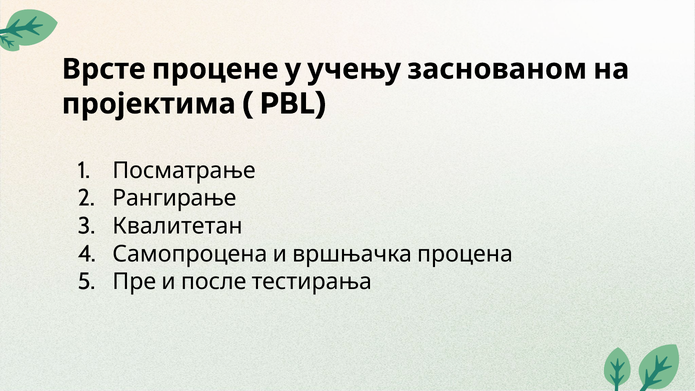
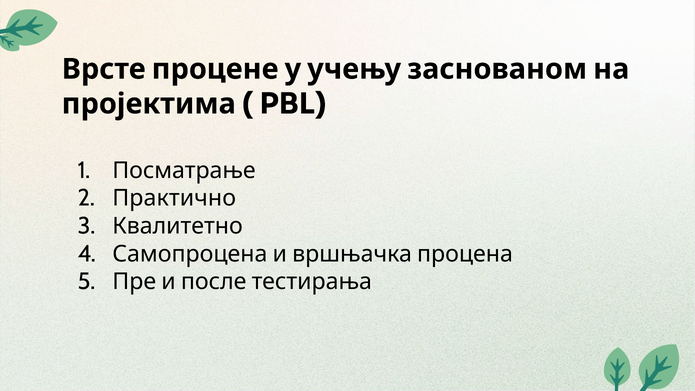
Рангирање: Рангирање -> Практично
Квалитетан: Квалитетан -> Квалитетно
